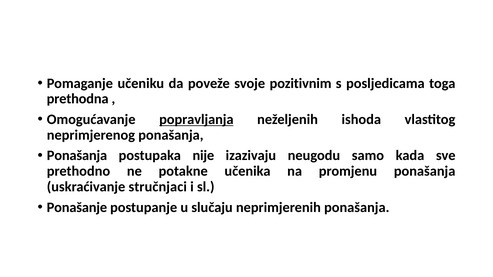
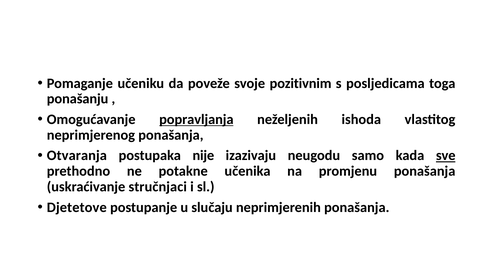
prethodna: prethodna -> ponašanju
Ponašanja at (77, 156): Ponašanja -> Otvaranja
sve underline: none -> present
Ponašanje: Ponašanje -> Djetetove
